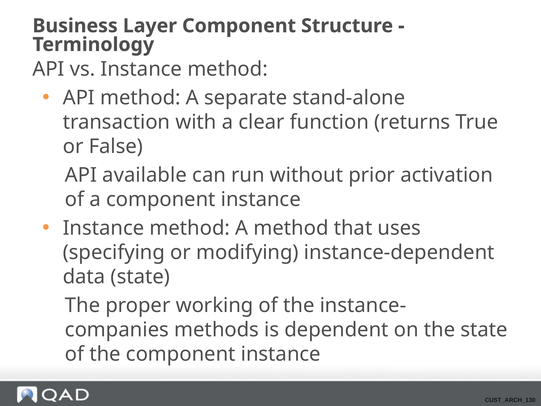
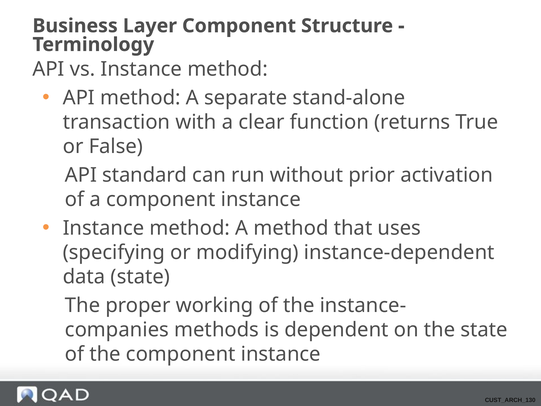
available: available -> standard
